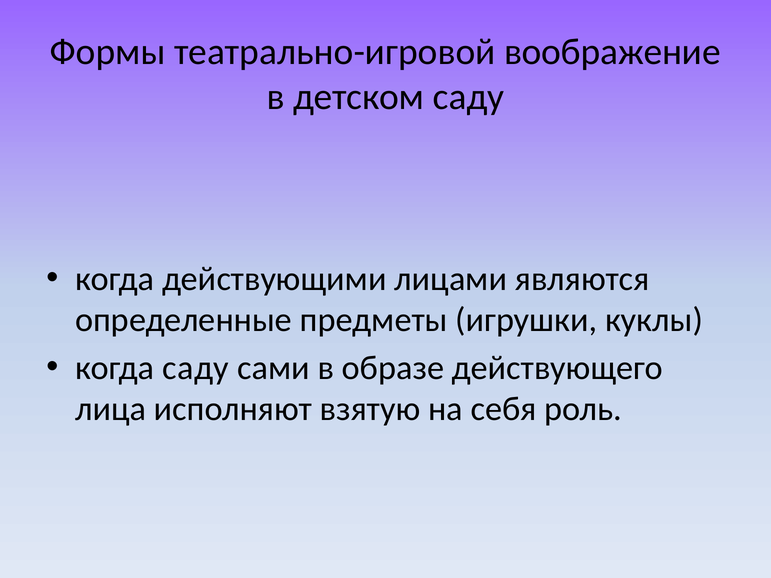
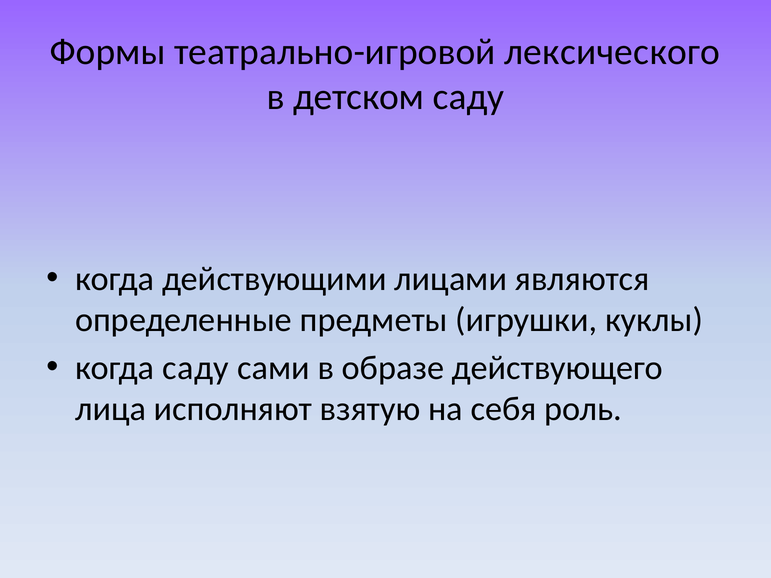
воображение: воображение -> лексического
